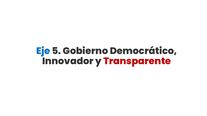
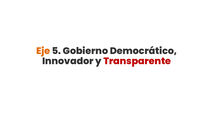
Eje colour: blue -> orange
